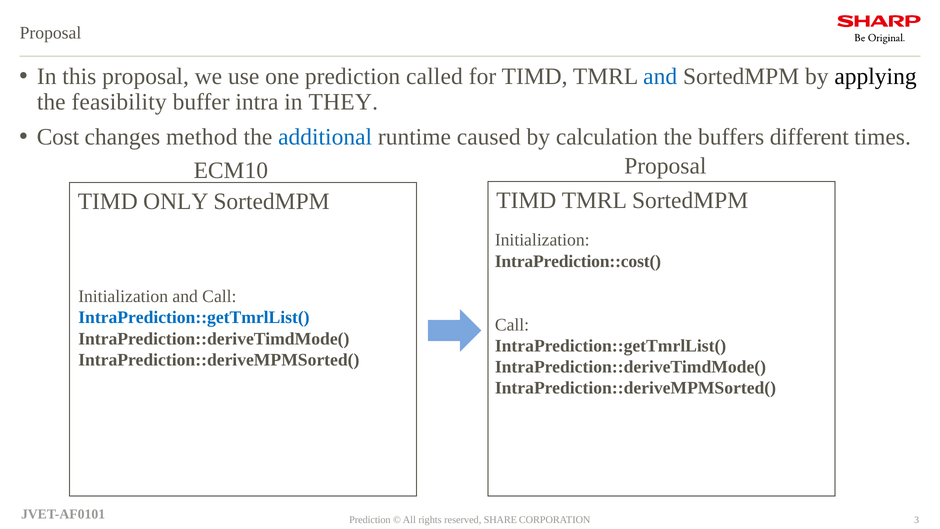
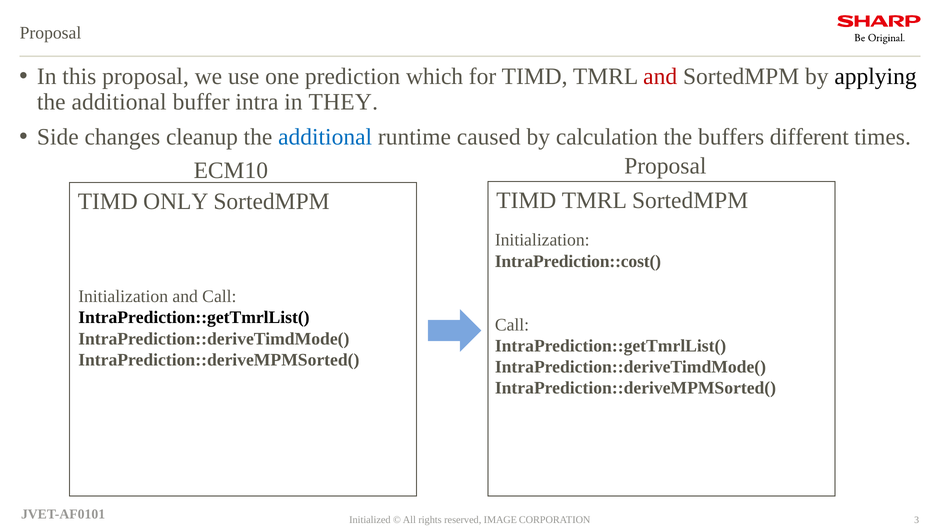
called: called -> which
and at (660, 76) colour: blue -> red
feasibility at (119, 102): feasibility -> additional
Cost: Cost -> Side
method: method -> cleanup
IntraPrediction::getTmrlList( at (194, 318) colour: blue -> black
Prediction at (370, 520): Prediction -> Initialized
SHARE: SHARE -> IMAGE
